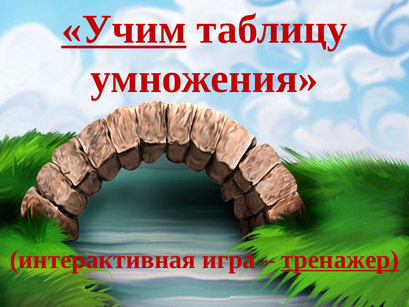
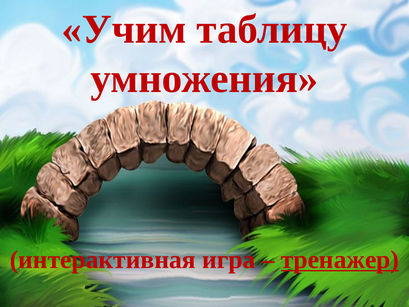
Учим underline: present -> none
